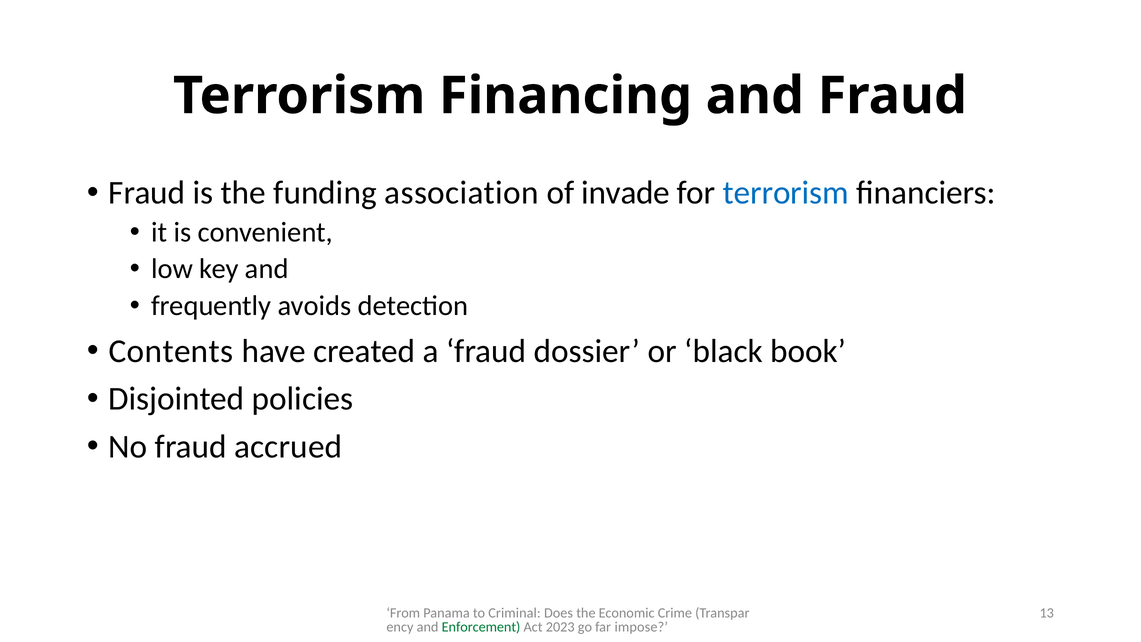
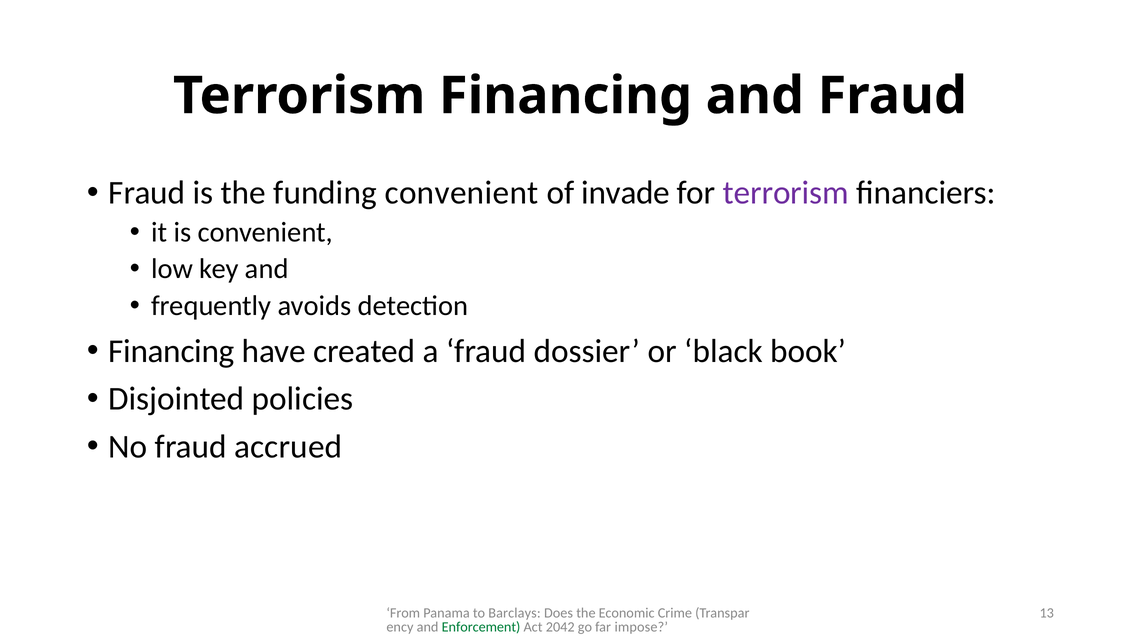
funding association: association -> convenient
terrorism at (786, 193) colour: blue -> purple
Contents at (171, 351): Contents -> Financing
Criminal: Criminal -> Barclays
2023: 2023 -> 2042
